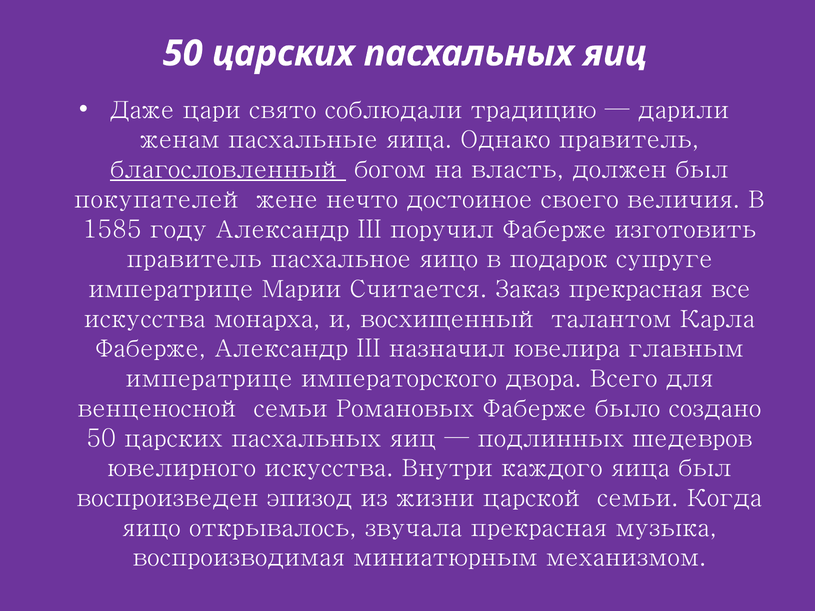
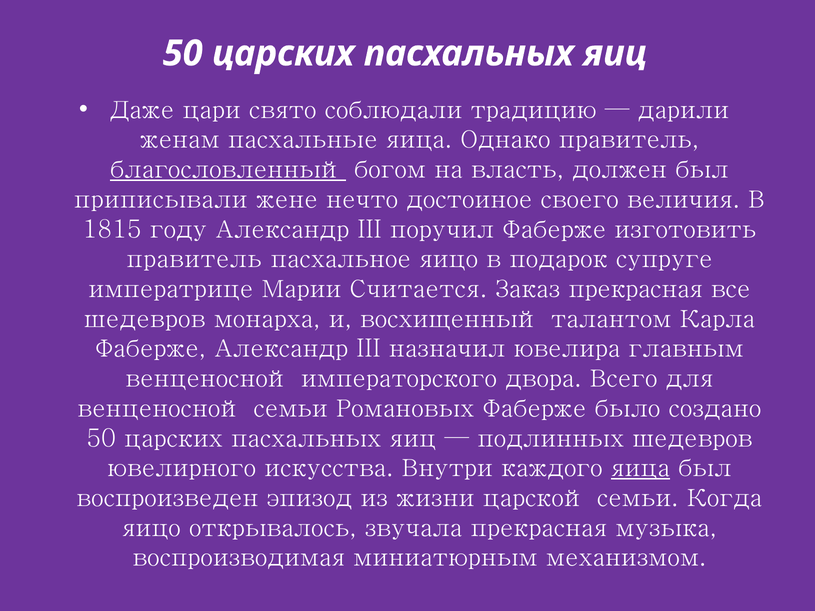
покупателей: покупателей -> приписывали
1585: 1585 -> 1815
искусства at (145, 319): искусства -> шедевров
императрице at (209, 379): императрице -> венценосной
яица at (640, 468) underline: none -> present
